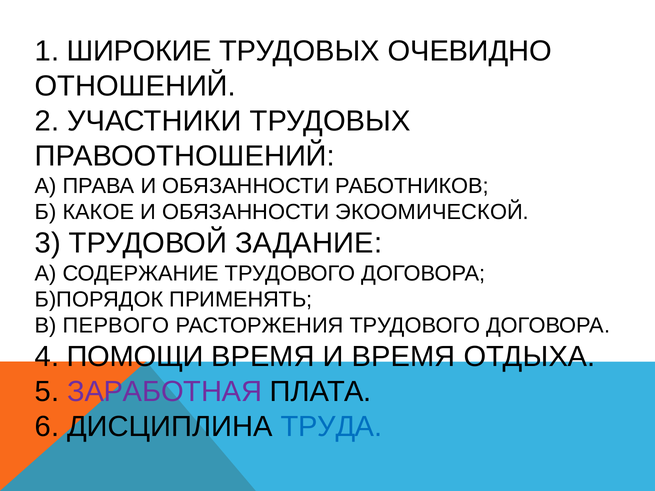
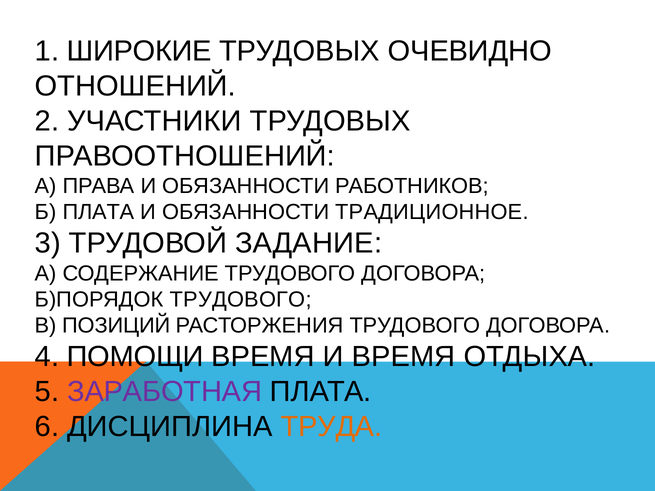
Б КАКОЕ: КАКОЕ -> ПЛАТА
ЭКООМИЧЕСКОЙ: ЭКООМИЧЕСКОЙ -> ТРАДИЦИОННОЕ
Б)ПОРЯДОК ПРИМЕНЯТЬ: ПРИМЕНЯТЬ -> ТРУДОВОГО
ПЕРВОГО: ПЕРВОГО -> ПОЗИЦИЙ
ТРУДА colour: blue -> orange
